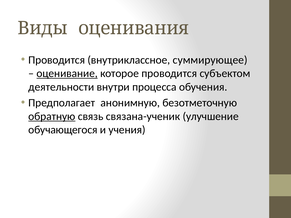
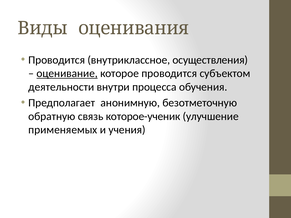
суммирующее: суммирующее -> осуществления
обратную underline: present -> none
связана-ученик: связана-ученик -> которое-ученик
обучающегося: обучающегося -> применяемых
